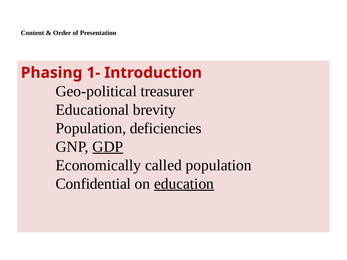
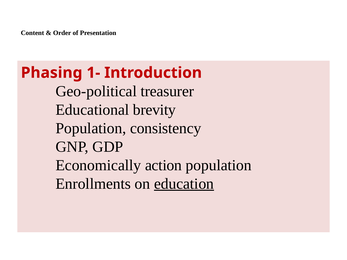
deficiencies: deficiencies -> consistency
GDP underline: present -> none
called: called -> action
Confidential: Confidential -> Enrollments
